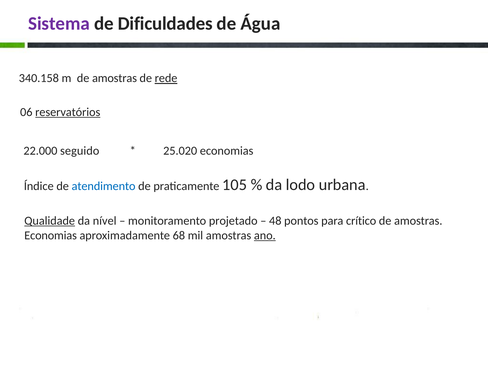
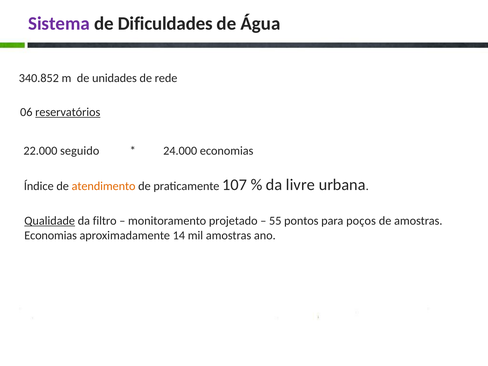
340.158: 340.158 -> 340.852
m de amostras: amostras -> unidades
rede underline: present -> none
25.020: 25.020 -> 24.000
atendimento colour: blue -> orange
105: 105 -> 107
lodo: lodo -> livre
nível: nível -> filtro
48: 48 -> 55
crítico: crítico -> poços
68: 68 -> 14
ano underline: present -> none
